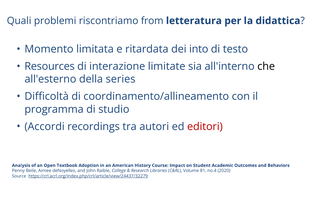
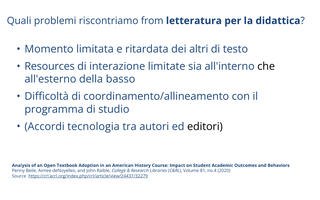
into: into -> altri
series: series -> basso
recordings: recordings -> tecnologia
editori colour: red -> black
